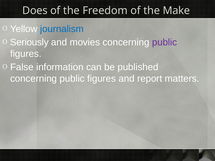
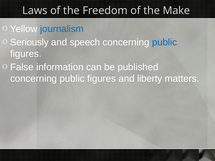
Does: Does -> Laws
movies: movies -> speech
public at (165, 42) colour: purple -> blue
report: report -> liberty
